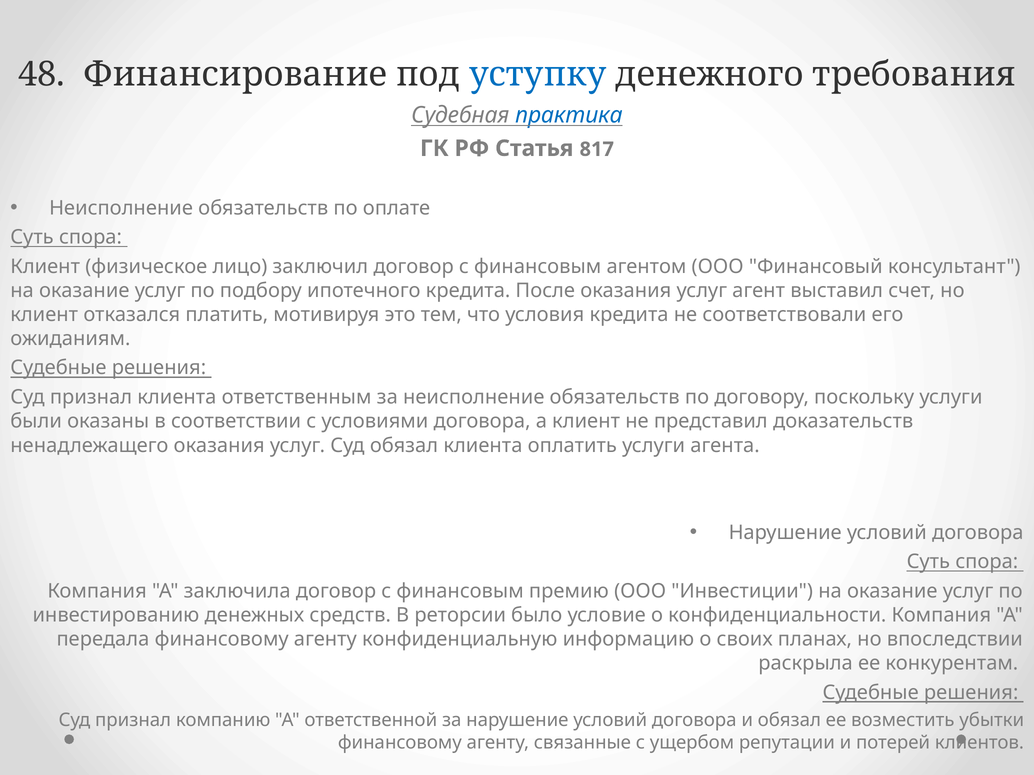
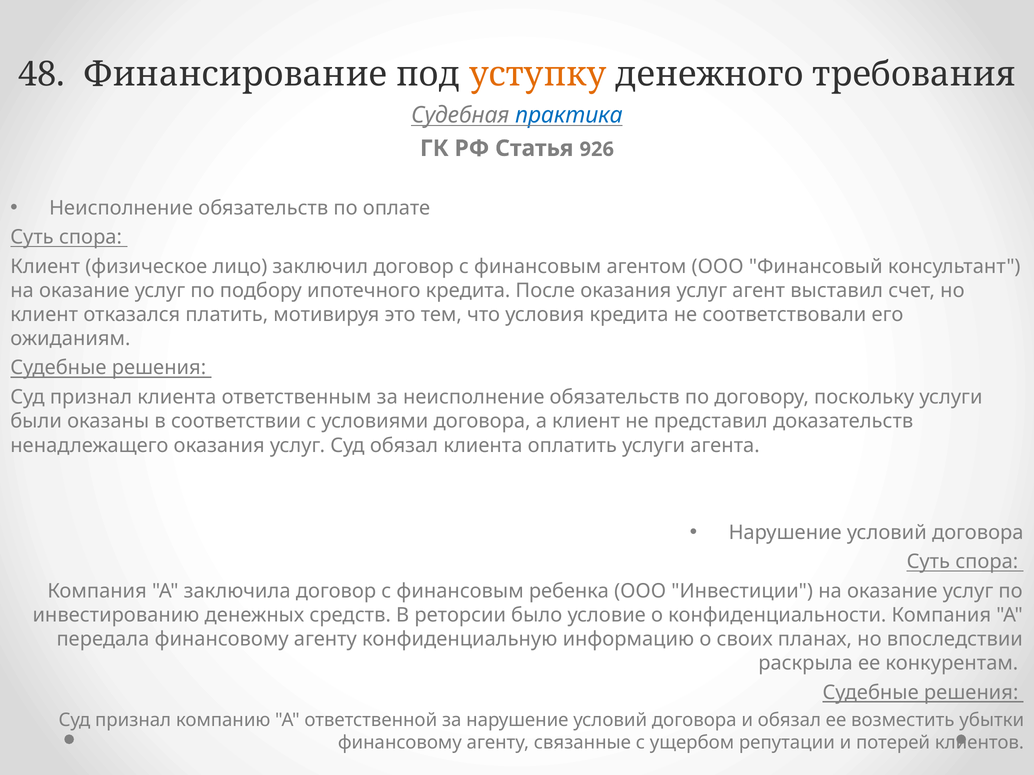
уступку colour: blue -> orange
817: 817 -> 926
премию: премию -> ребенка
